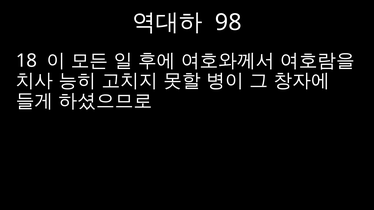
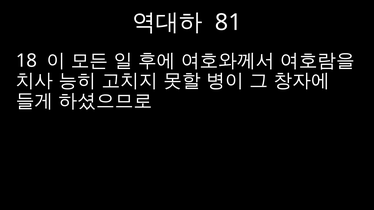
98: 98 -> 81
